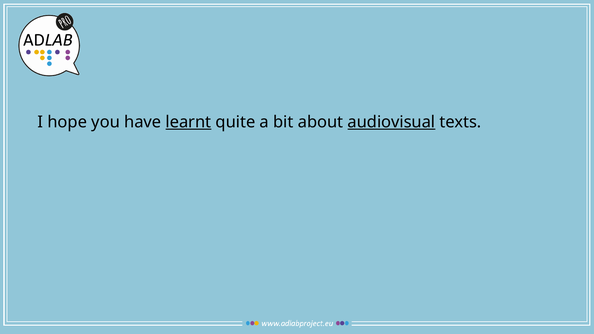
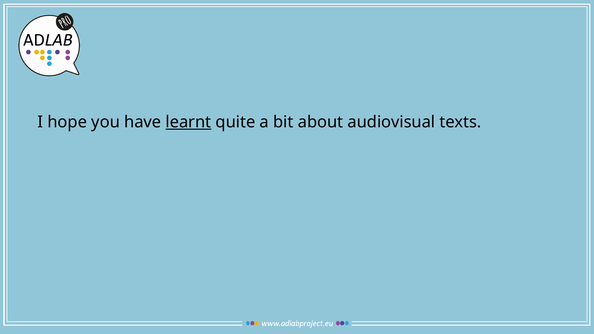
audiovisual underline: present -> none
